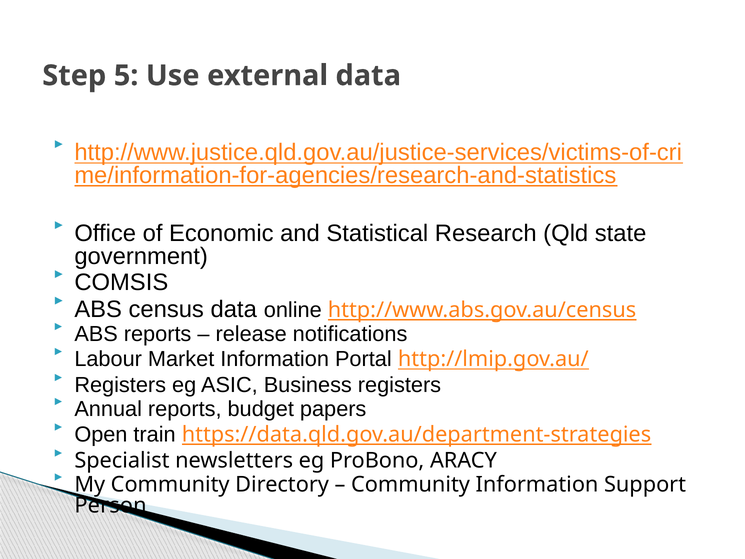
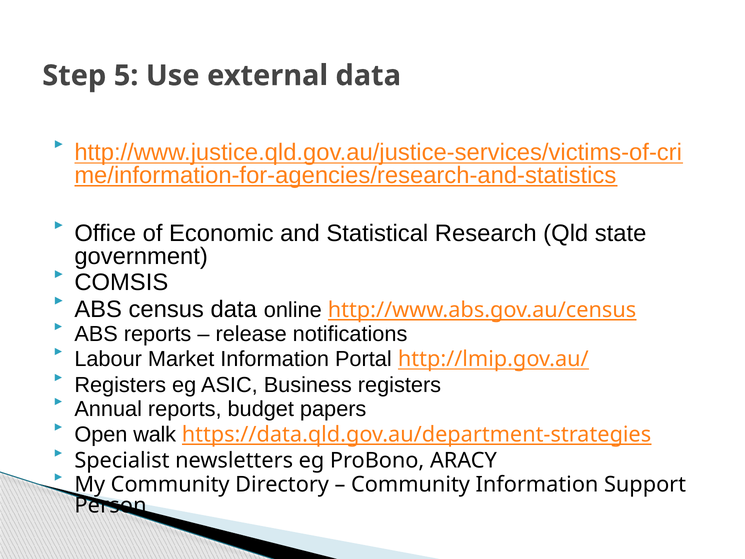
train: train -> walk
